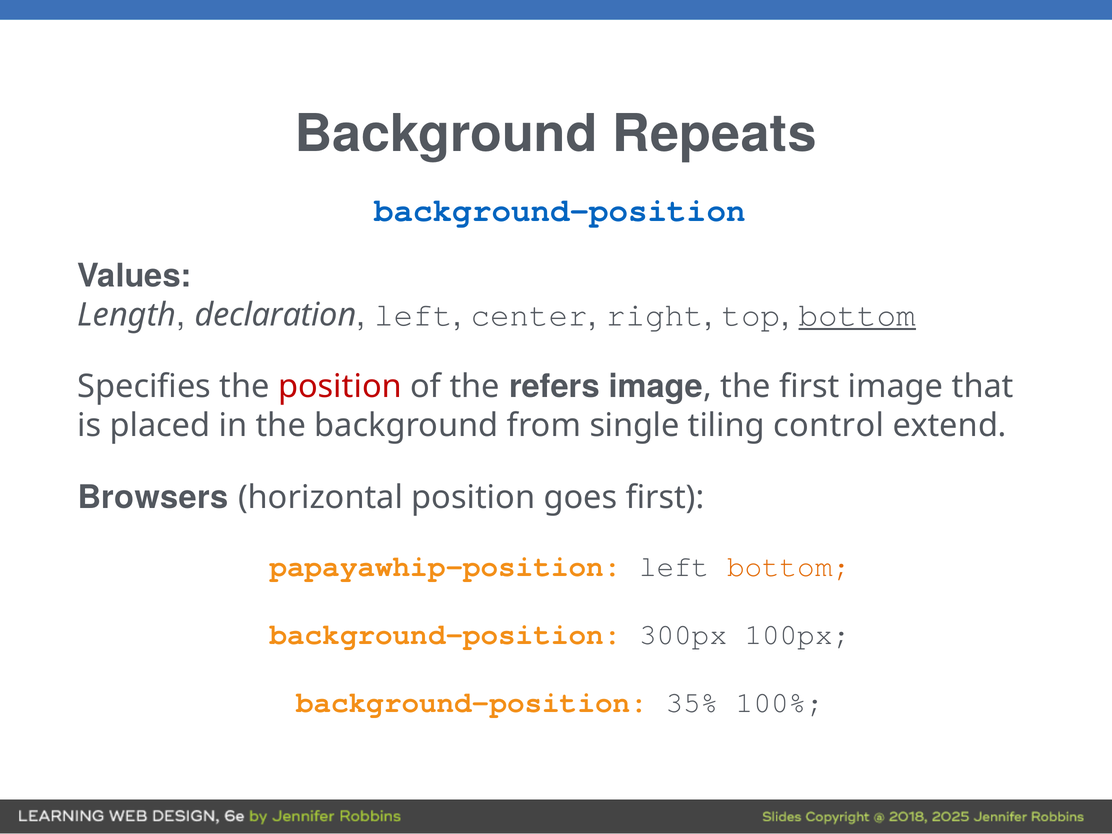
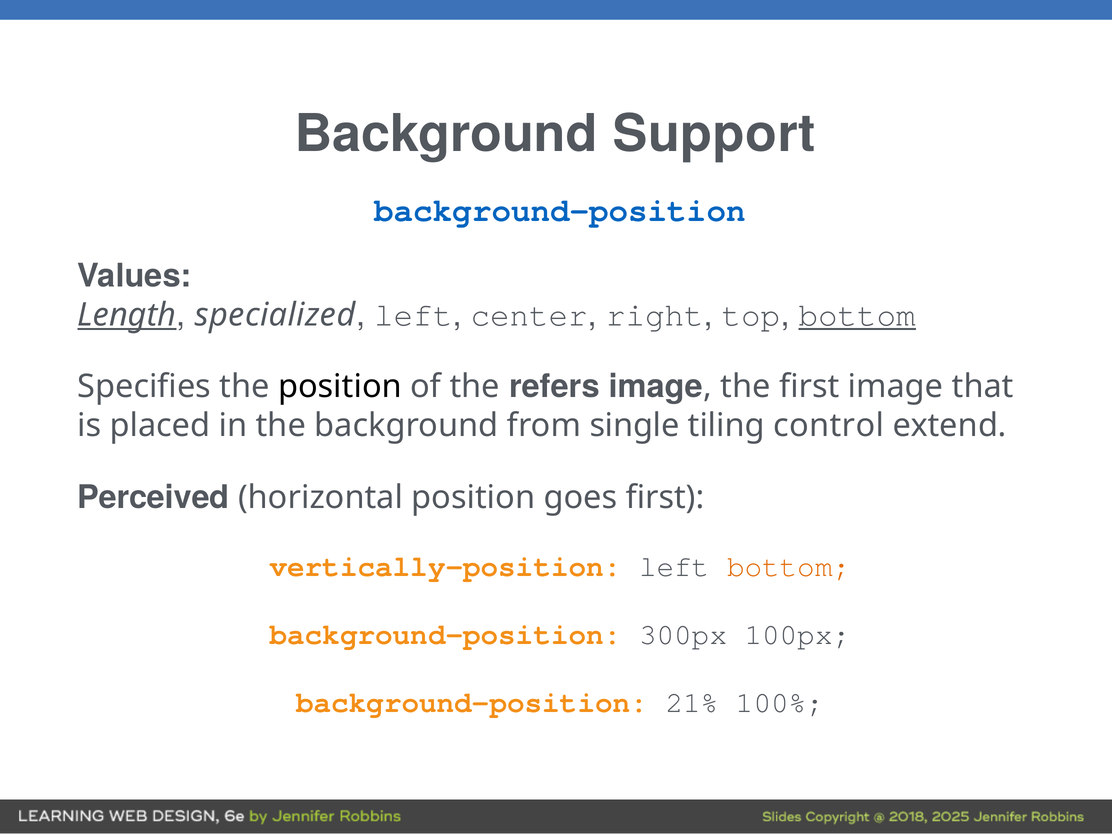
Repeats: Repeats -> Support
Length underline: none -> present
declaration: declaration -> specialized
position at (340, 387) colour: red -> black
Browsers: Browsers -> Perceived
papayawhip-position: papayawhip-position -> vertically-position
35%: 35% -> 21%
